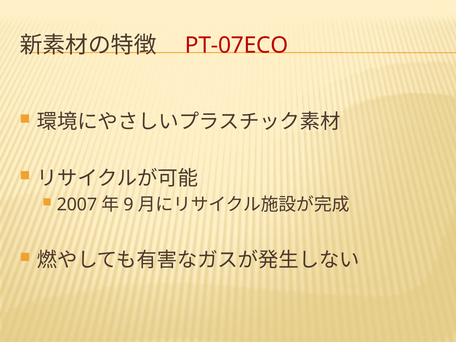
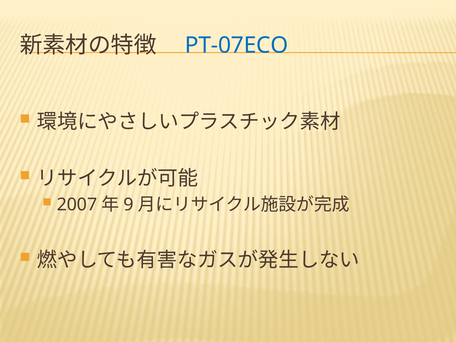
PT-07ECO colour: red -> blue
